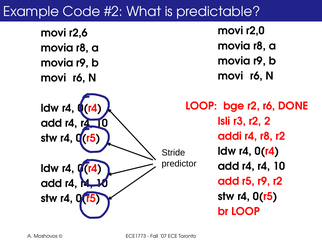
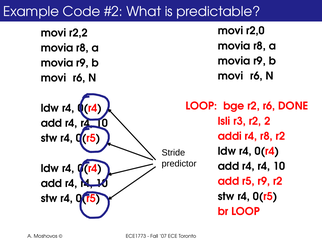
r2,6: r2,6 -> r2,2
